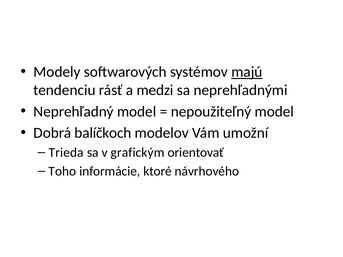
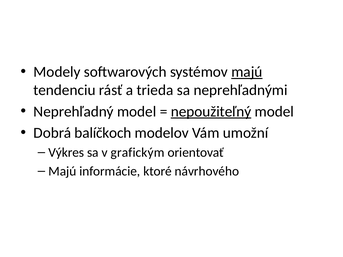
medzi: medzi -> trieda
nepoužiteľný underline: none -> present
Trieda: Trieda -> Výkres
Toho at (62, 171): Toho -> Majú
